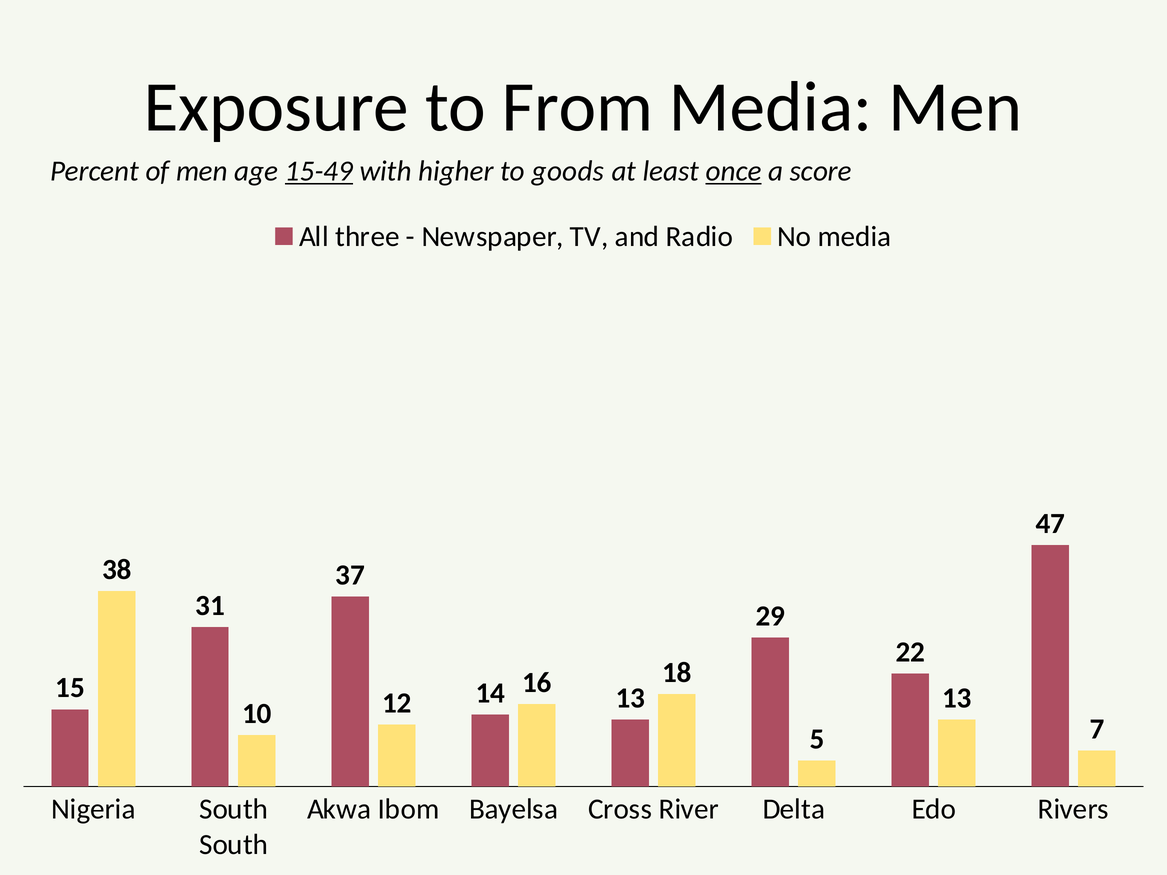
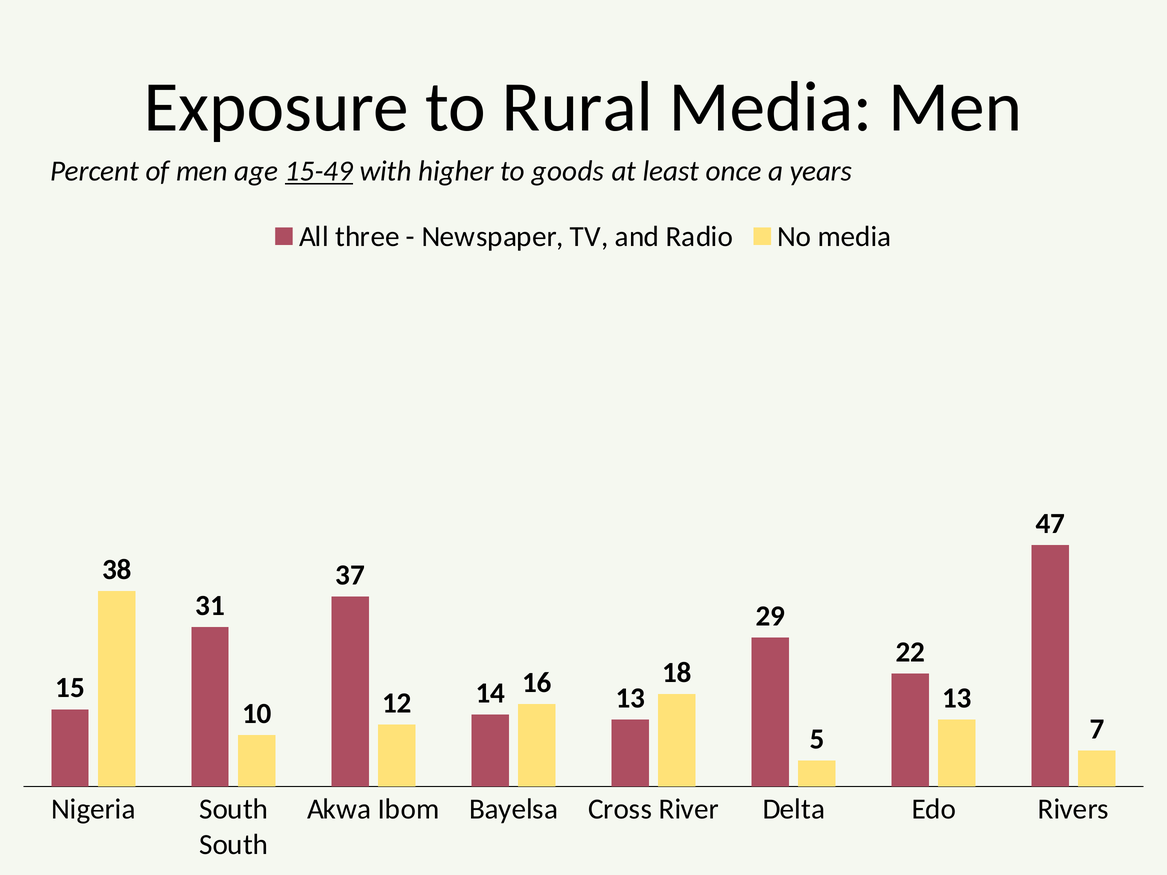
From: From -> Rural
once underline: present -> none
score: score -> years
